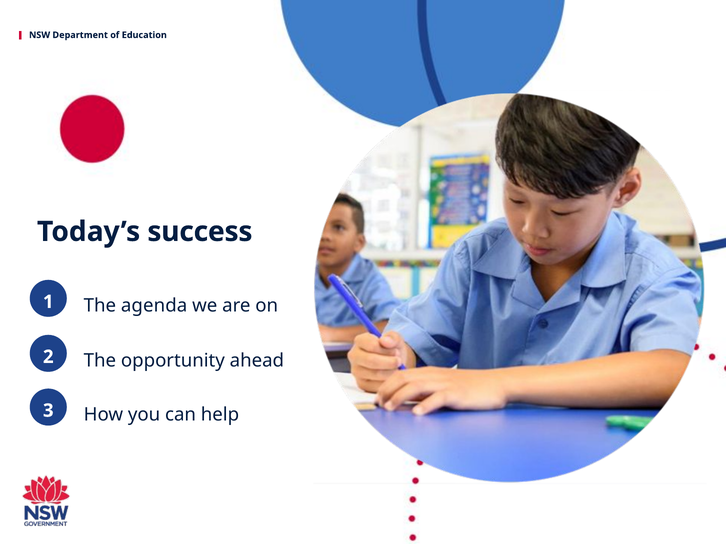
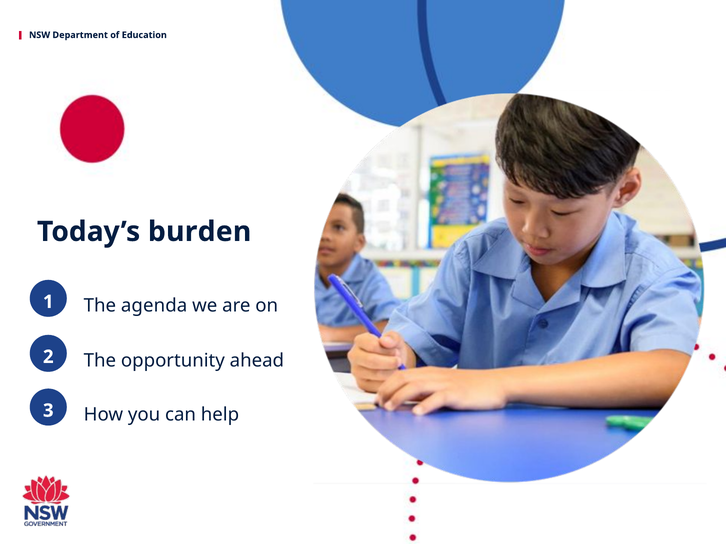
success: success -> burden
